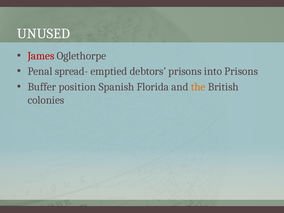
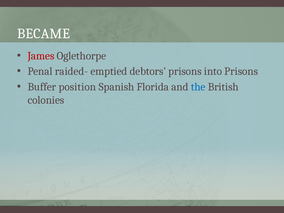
UNUSED: UNUSED -> BECAME
spread-: spread- -> raided-
the colour: orange -> blue
